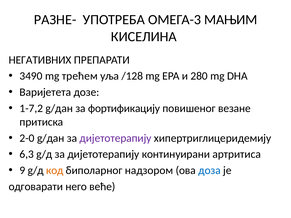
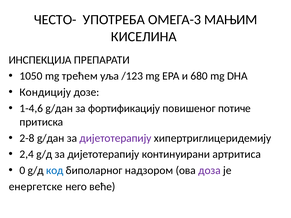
РАЗНЕ-: РАЗНЕ- -> ЧЕСТО-
НЕГАТИВНИХ: НЕГАТИВНИХ -> ИНСПЕКЦИЈА
3490: 3490 -> 1050
/128: /128 -> /123
280: 280 -> 680
Варијетета: Варијетета -> Кондицију
1-7,2: 1-7,2 -> 1-4,6
везане: везане -> потиче
2-0: 2-0 -> 2-8
6,3: 6,3 -> 2,4
9: 9 -> 0
код colour: orange -> blue
доза colour: blue -> purple
одговарати: одговарати -> енергетске
